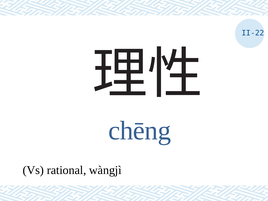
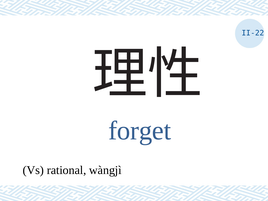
chēng: chēng -> forget
